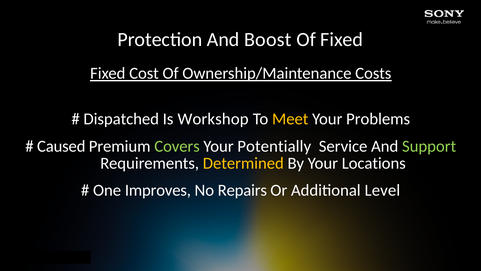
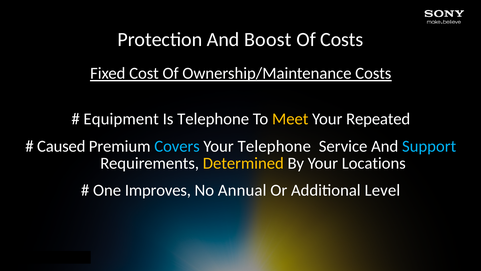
Of Fixed: Fixed -> Costs
Dispatched: Dispatched -> Equipment
Is Workshop: Workshop -> Telephone
Problems: Problems -> Repeated
Covers colour: light green -> light blue
Your Potentially: Potentially -> Telephone
Support colour: light green -> light blue
Repairs: Repairs -> Annual
